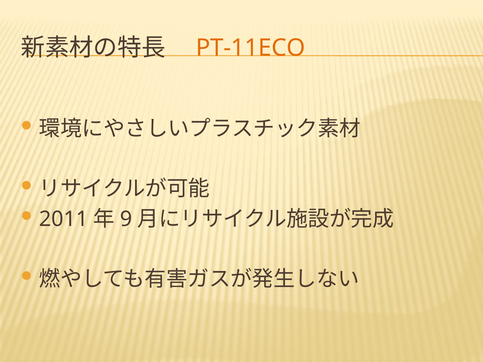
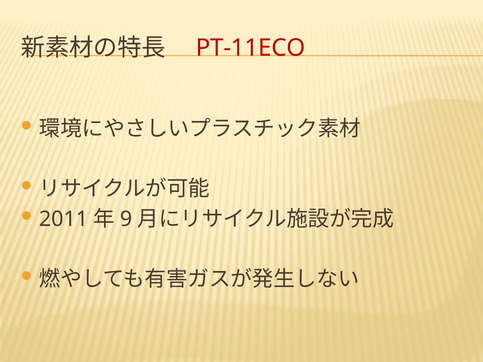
PT-11ECO colour: orange -> red
